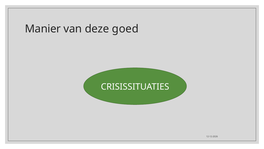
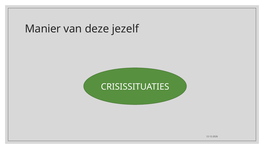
goed: goed -> jezelf
